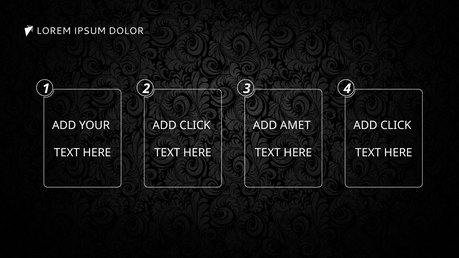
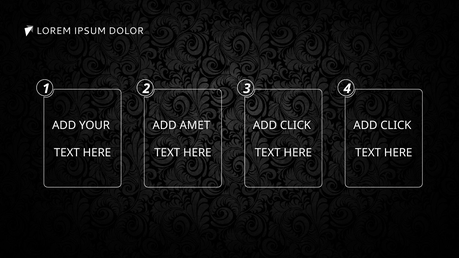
CLICK at (195, 125): CLICK -> AMET
AMET at (295, 125): AMET -> CLICK
